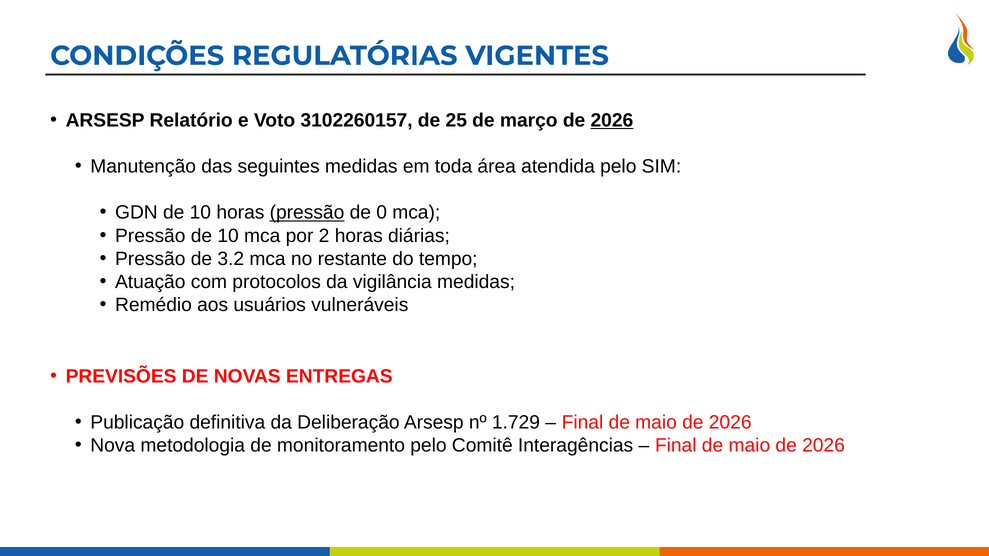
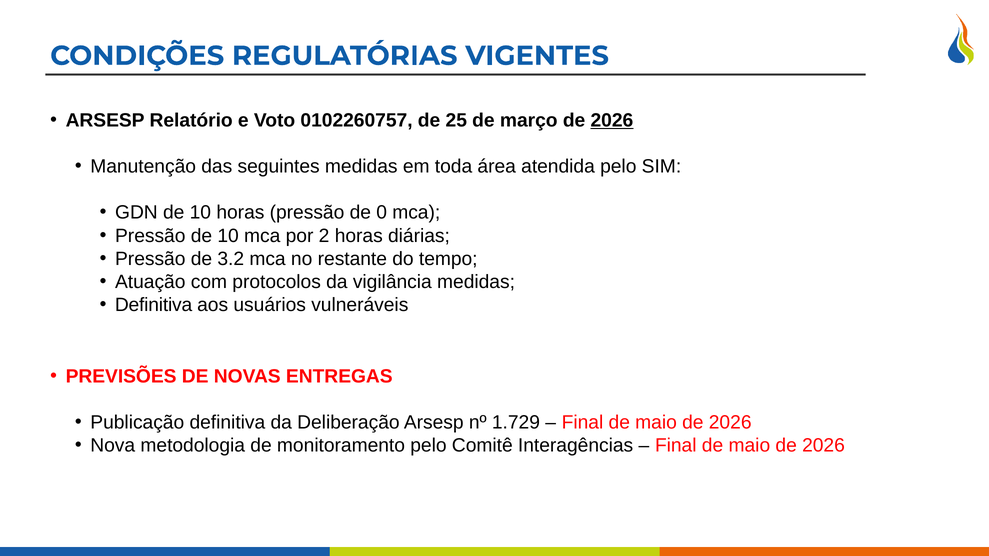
3102260157: 3102260157 -> 0102260757
pressão at (307, 213) underline: present -> none
Remédio at (153, 305): Remédio -> Definitiva
